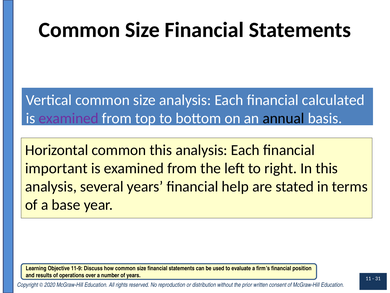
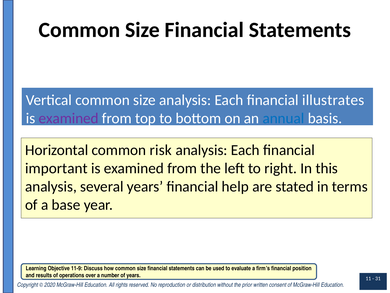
calculated: calculated -> illustrates
annual colour: black -> blue
common this: this -> risk
